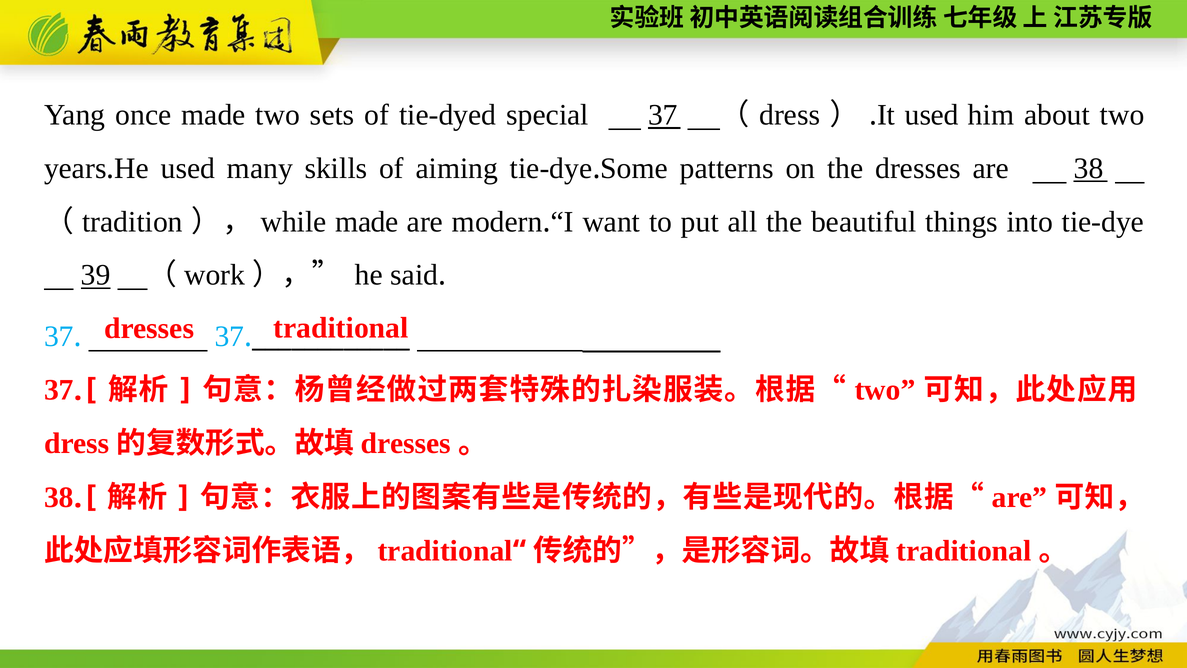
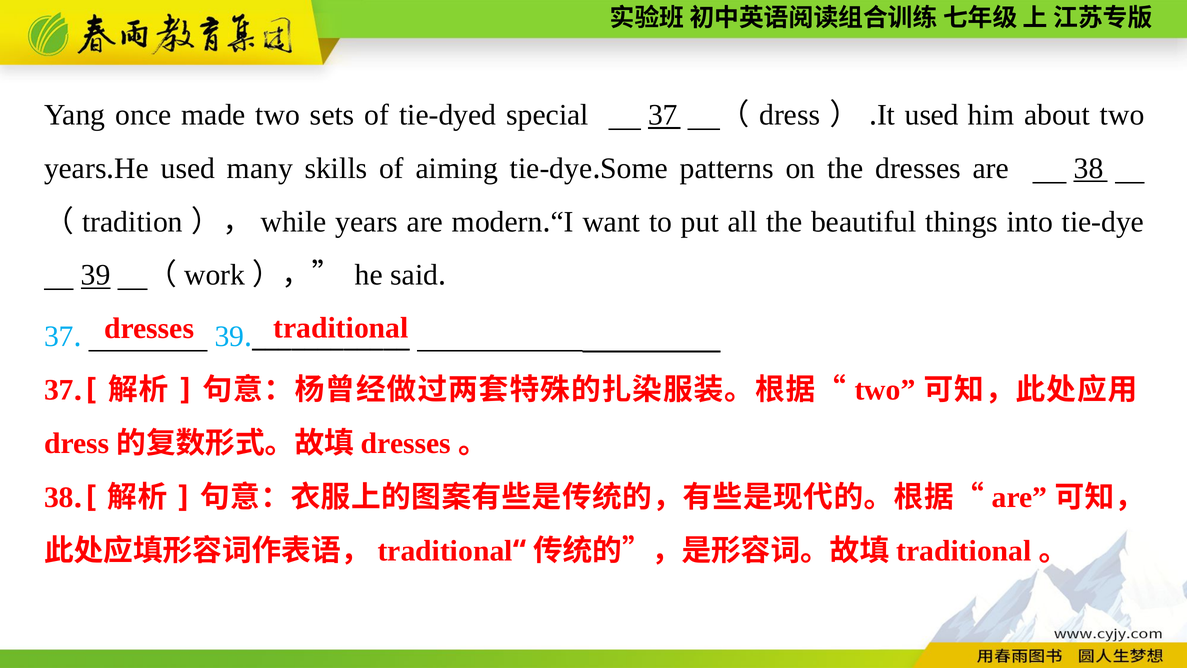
made at (367, 222): made -> years
37 at (229, 336): 37 -> 39
